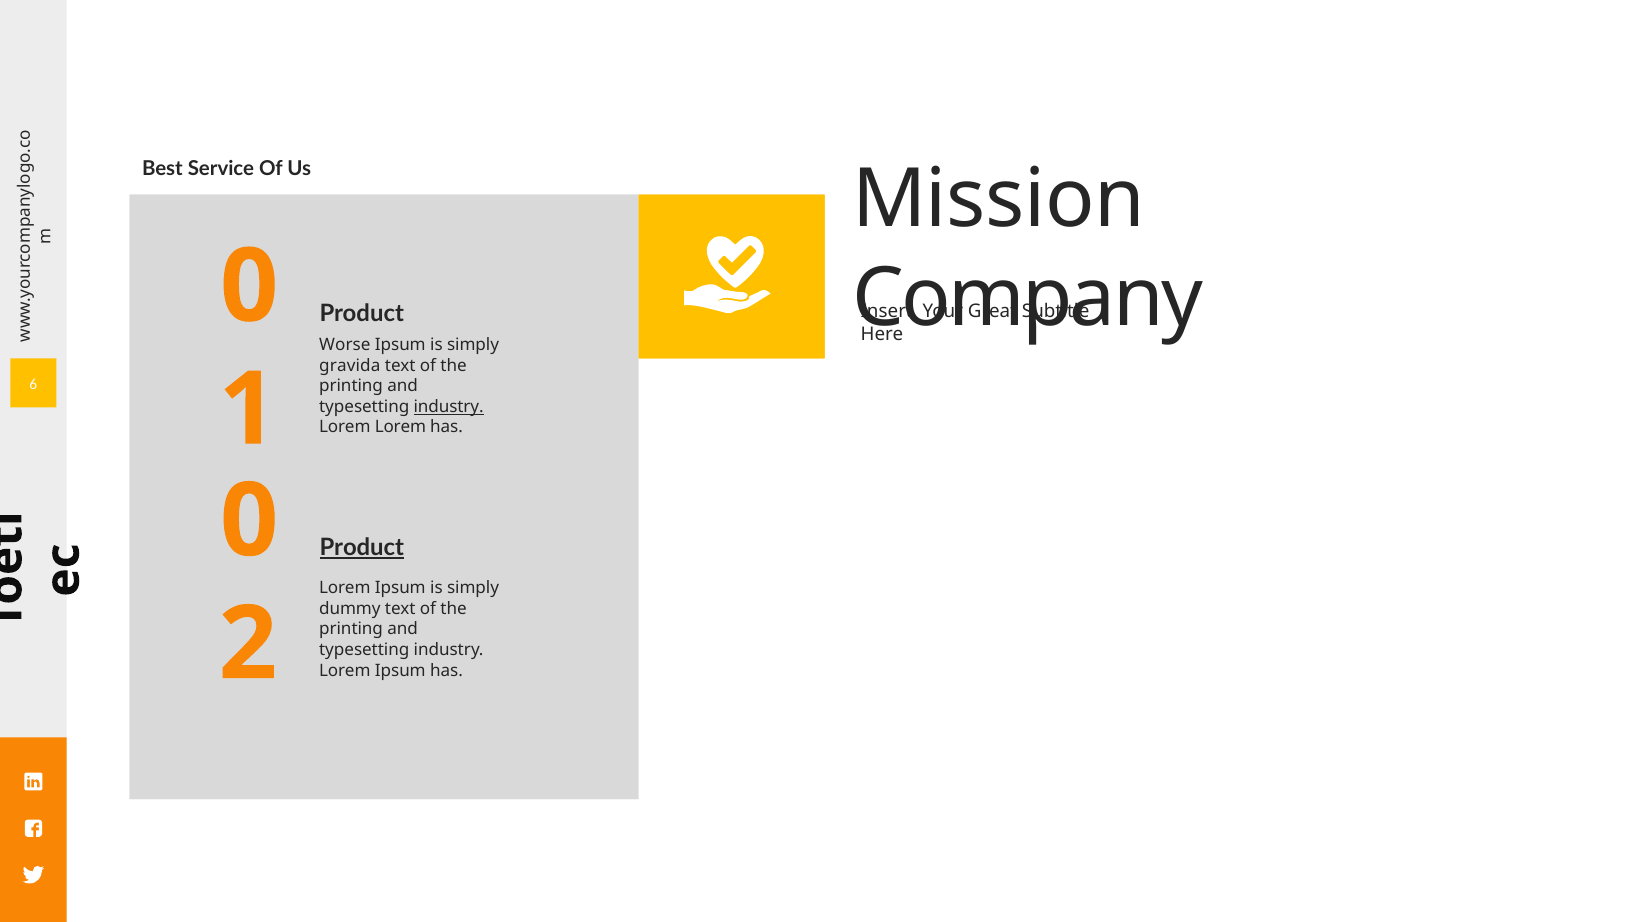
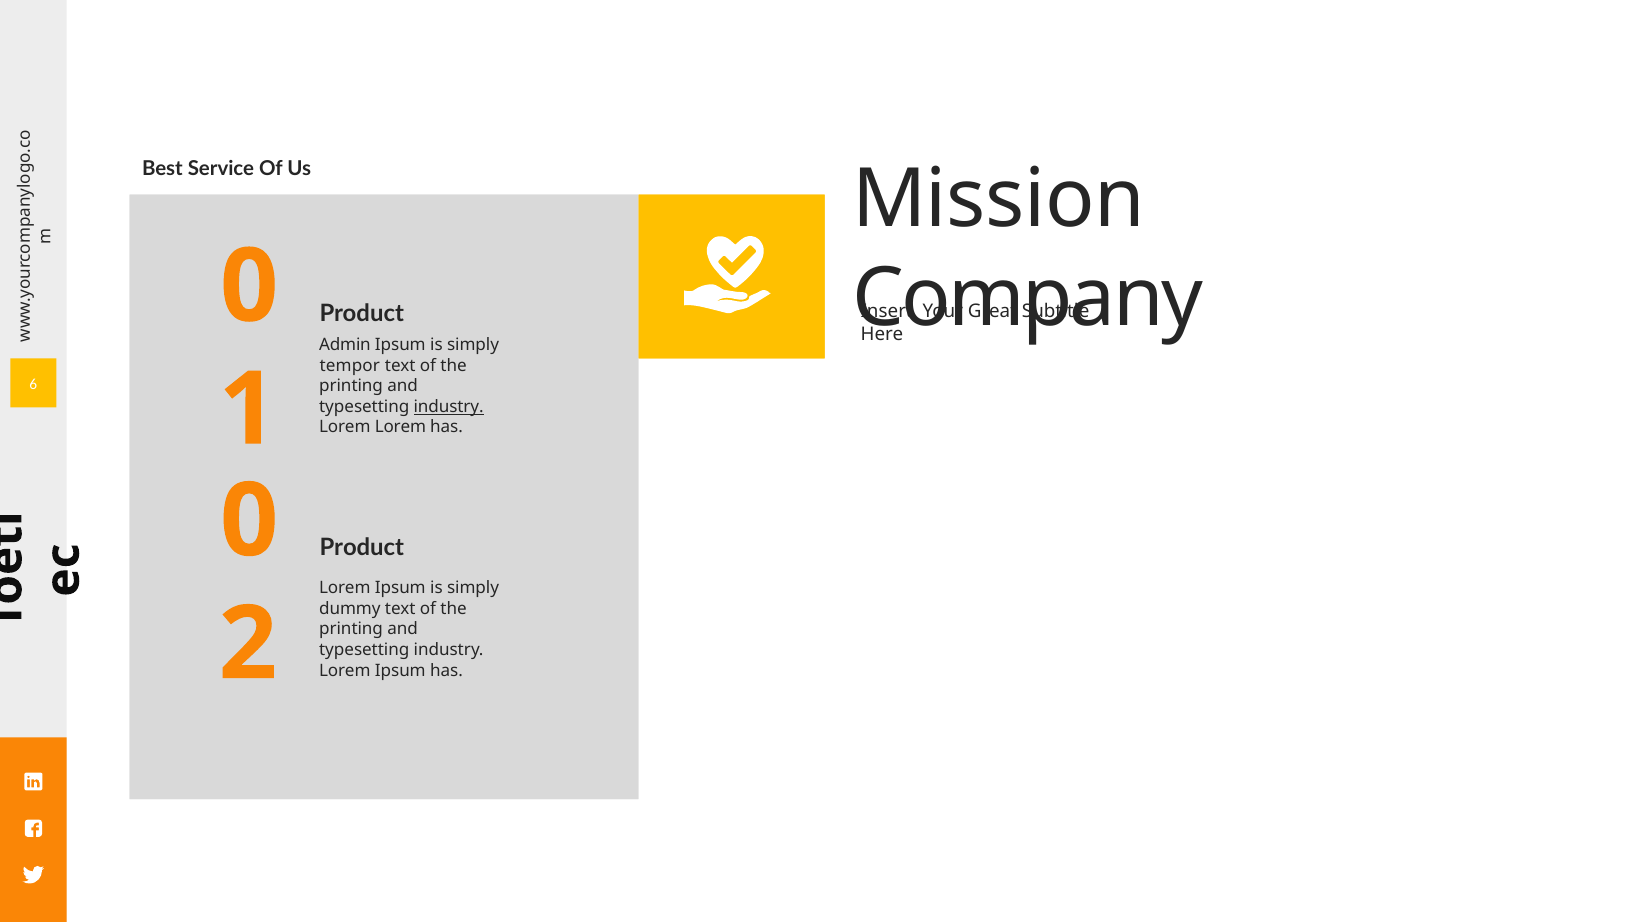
Worse: Worse -> Admin
gravida: gravida -> tempor
Product at (362, 548) underline: present -> none
